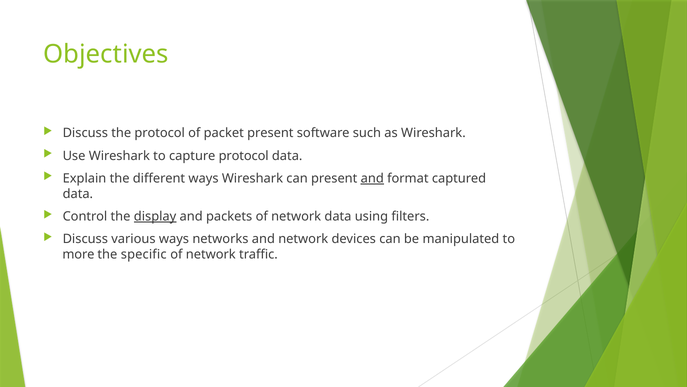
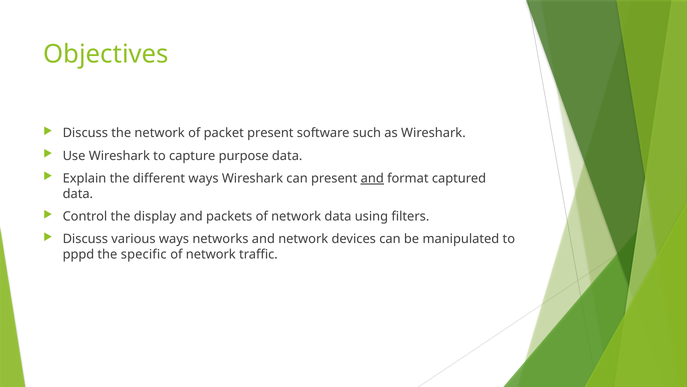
the protocol: protocol -> network
capture protocol: protocol -> purpose
display underline: present -> none
more: more -> pppd
